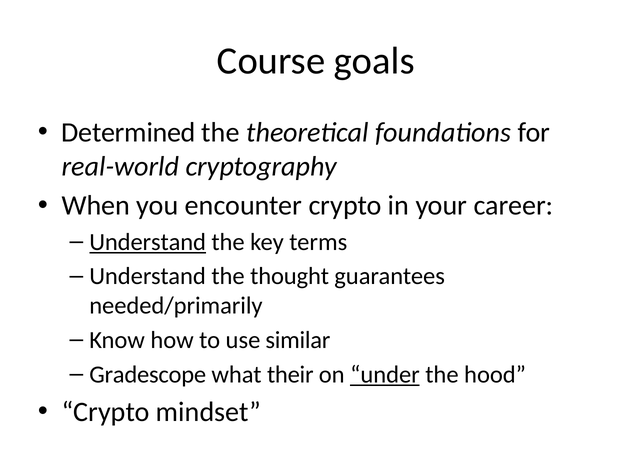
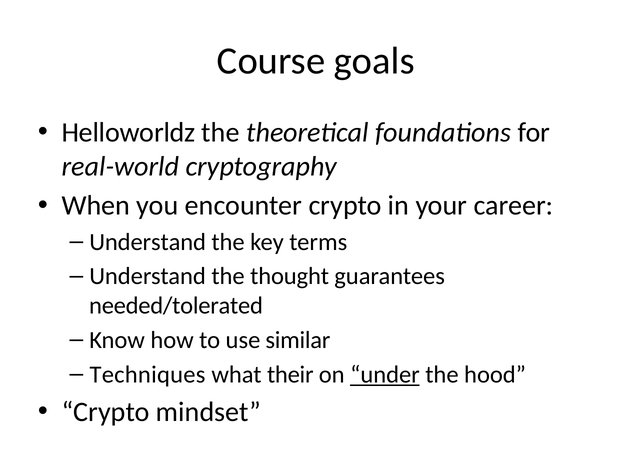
Determined: Determined -> Helloworldz
Understand at (148, 242) underline: present -> none
needed/primarily: needed/primarily -> needed/tolerated
Gradescope: Gradescope -> Techniques
